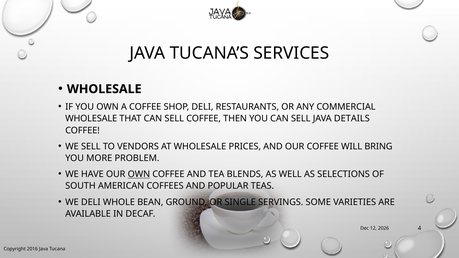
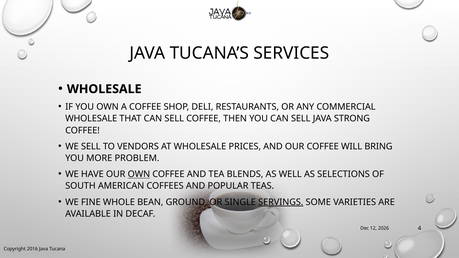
DETAILS: DETAILS -> STRONG
WE DELI: DELI -> FINE
SERVINGS underline: none -> present
